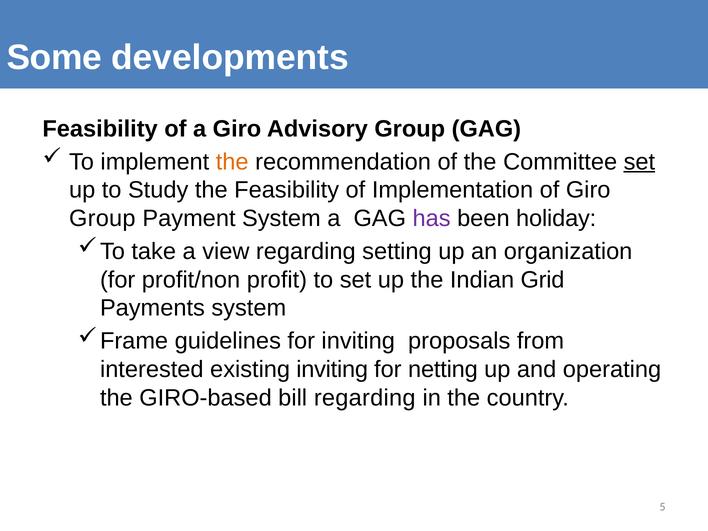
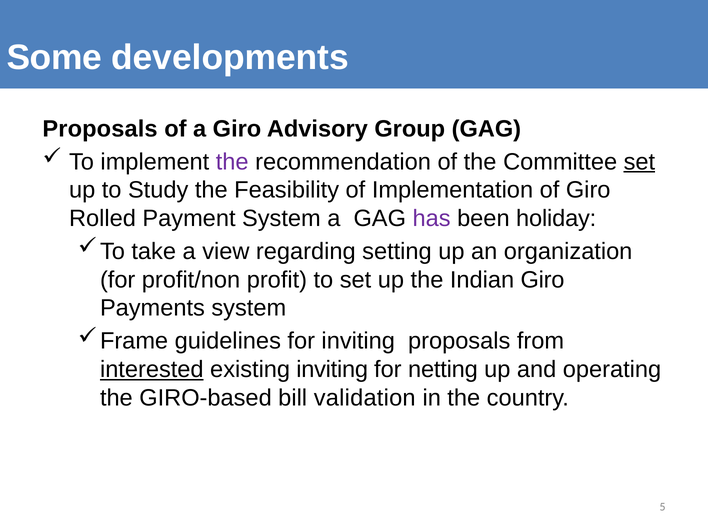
Feasibility at (100, 129): Feasibility -> Proposals
the at (232, 162) colour: orange -> purple
Group at (102, 218): Group -> Rolled
Indian Grid: Grid -> Giro
interested underline: none -> present
bill regarding: regarding -> validation
